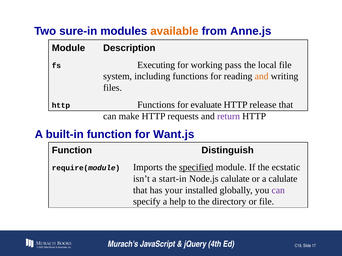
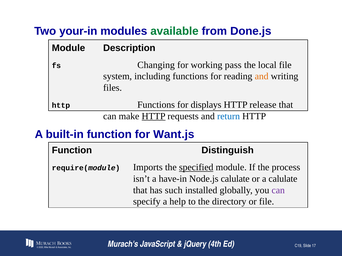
sure-in: sure-in -> your-in
available colour: orange -> green
Anne.js: Anne.js -> Done.js
Executing: Executing -> Changing
evaluate: evaluate -> displays
HTTP at (154, 116) underline: none -> present
return colour: purple -> blue
ecstatic: ecstatic -> process
start-in: start-in -> have-in
your: your -> such
